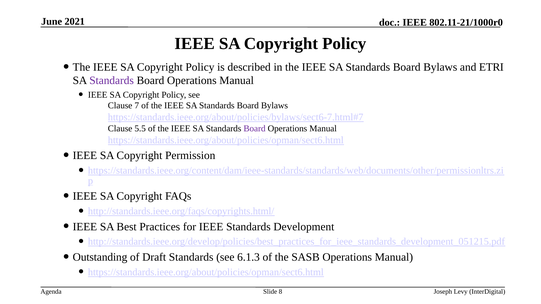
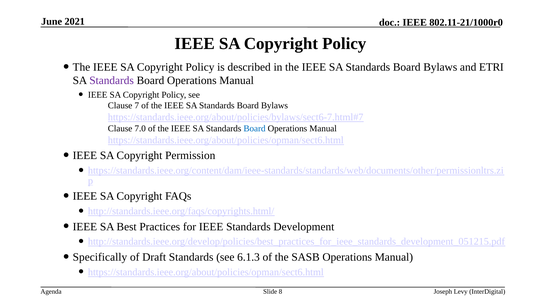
5.5: 5.5 -> 7.0
Board at (255, 129) colour: purple -> blue
Outstanding: Outstanding -> Specifically
